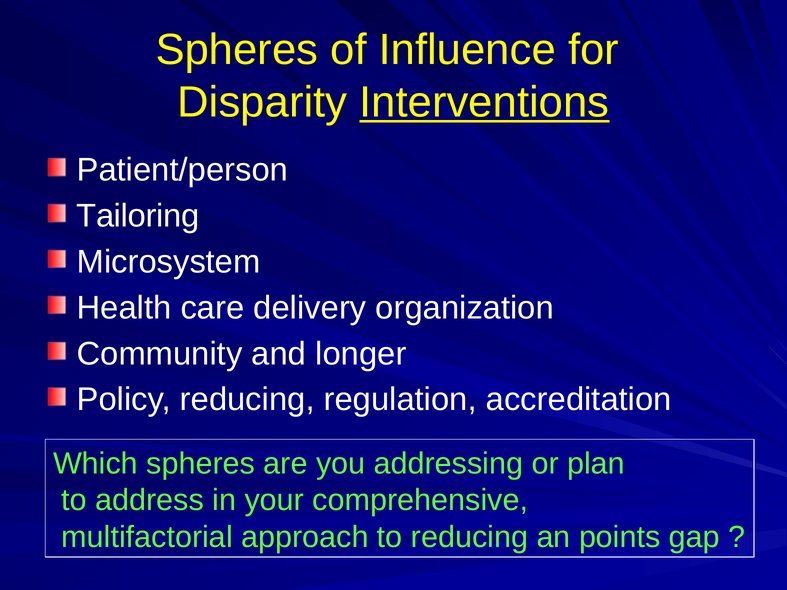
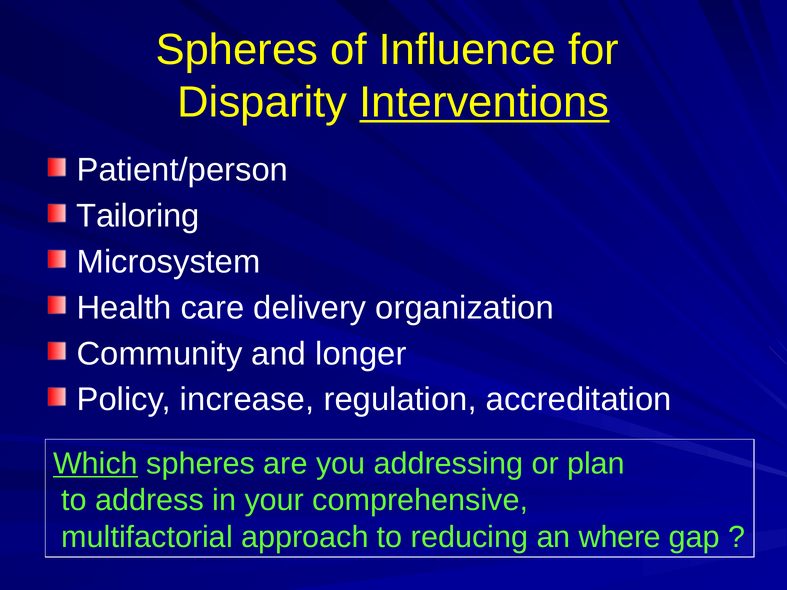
Policy reducing: reducing -> increase
Which underline: none -> present
points: points -> where
